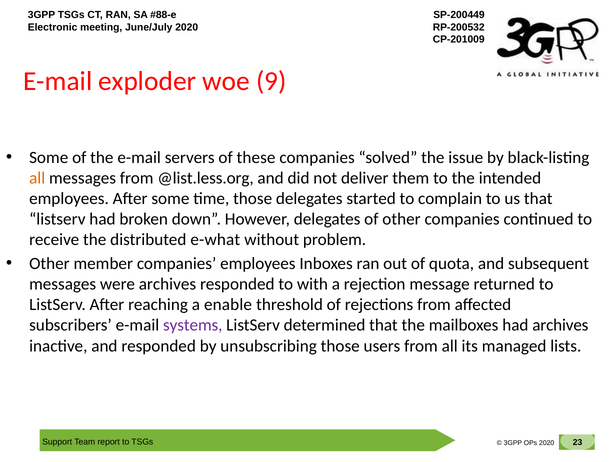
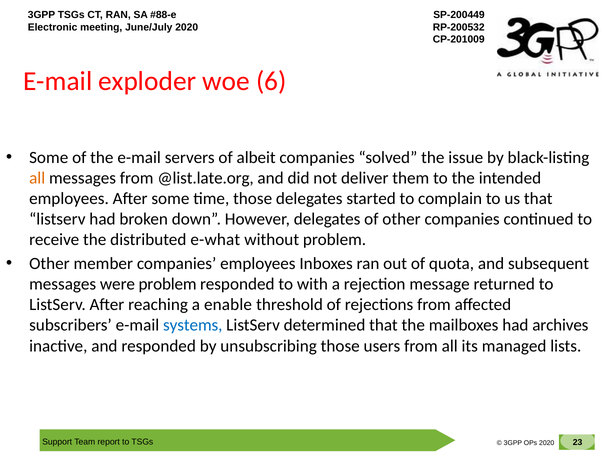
9: 9 -> 6
these: these -> albeit
@list.less.org: @list.less.org -> @list.late.org
were archives: archives -> problem
systems colour: purple -> blue
